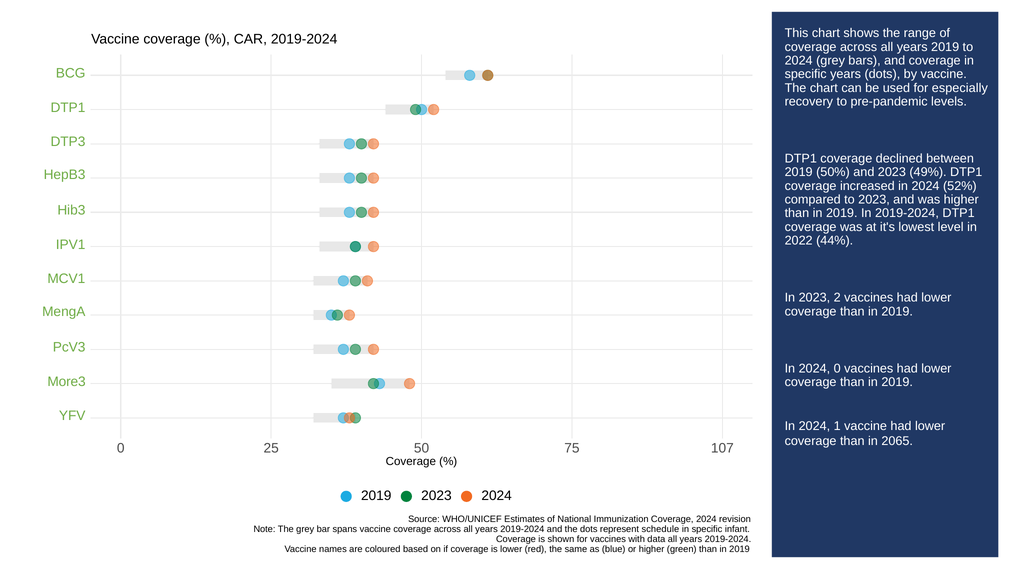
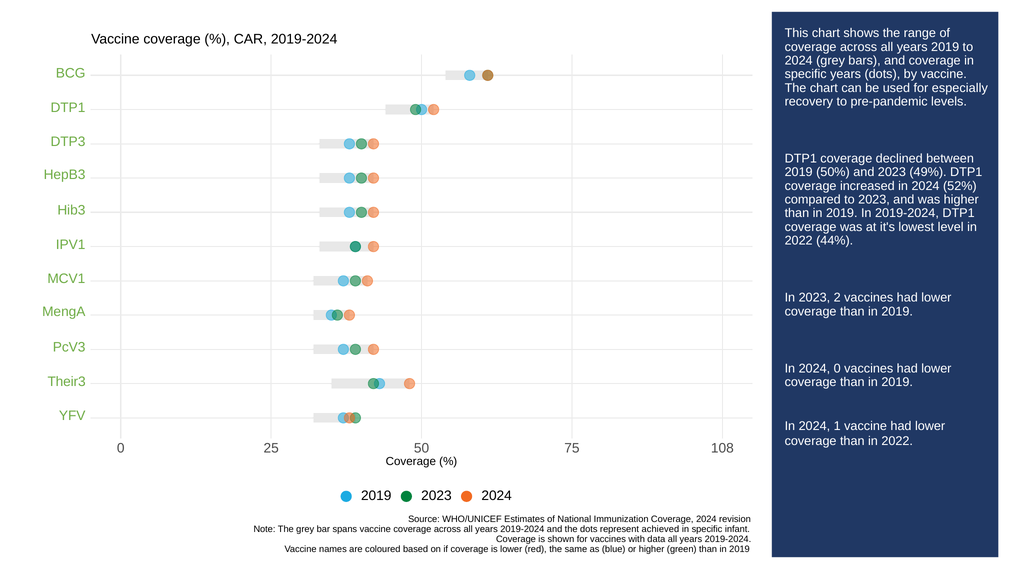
More3: More3 -> Their3
than in 2065: 2065 -> 2022
107: 107 -> 108
schedule: schedule -> achieved
